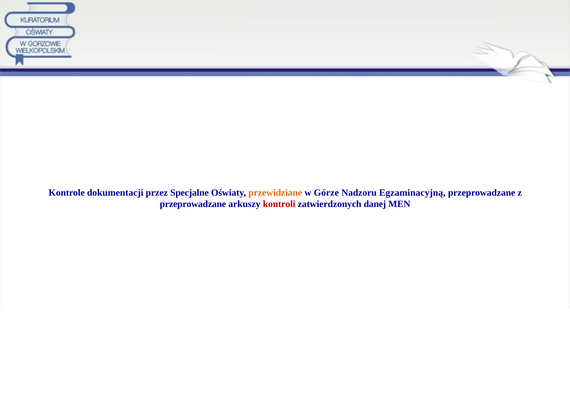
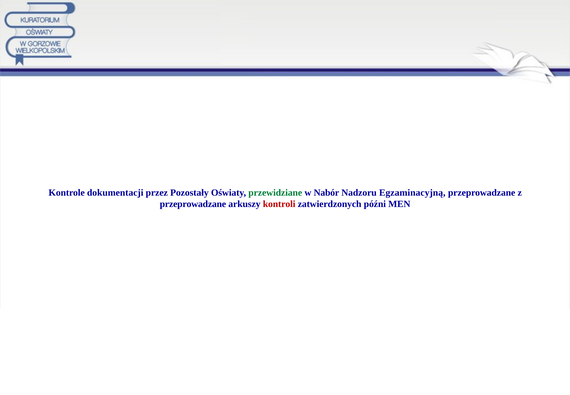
Specjalne: Specjalne -> Pozostały
przewidziane colour: orange -> green
Górze: Górze -> Nabór
danej: danej -> późni
